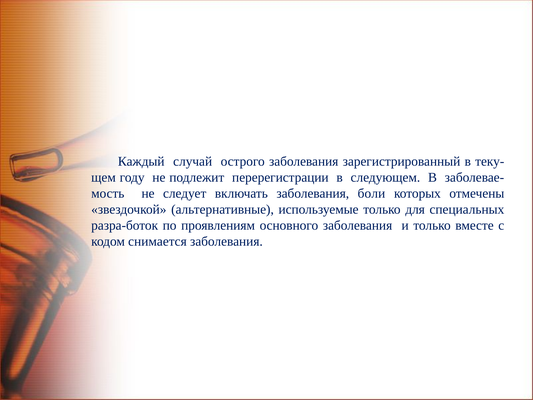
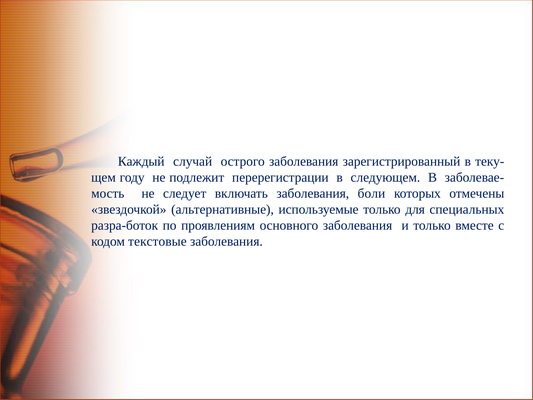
снимается: снимается -> текстовые
